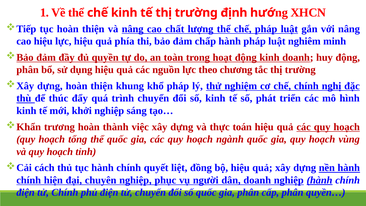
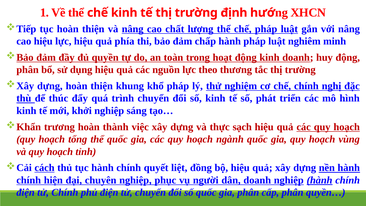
chương: chương -> thương
toán: toán -> sạch
cách underline: none -> present
